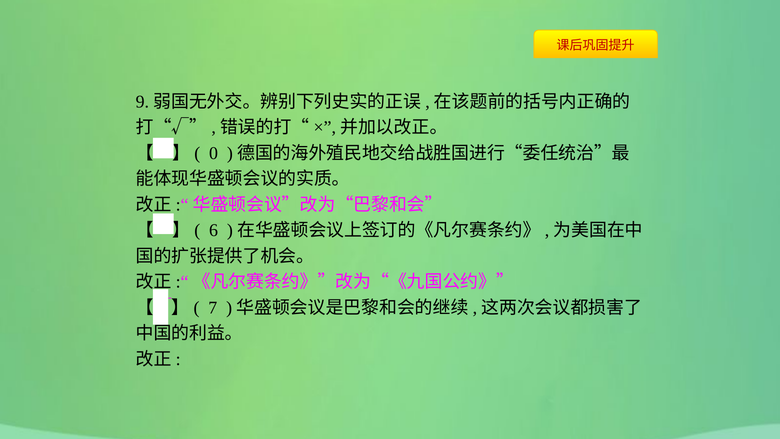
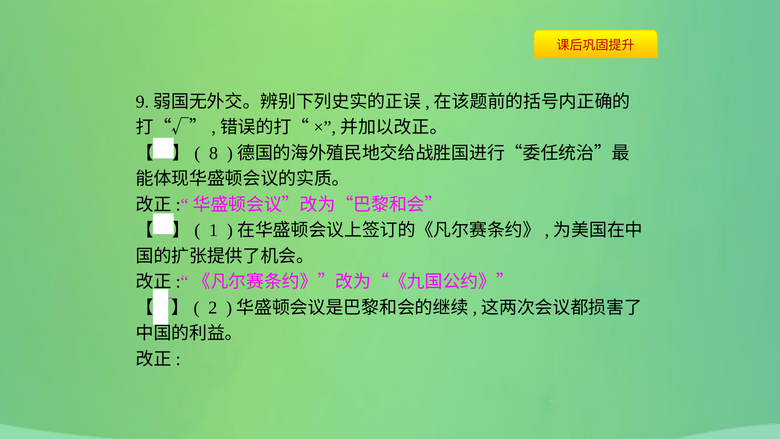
0: 0 -> 8
6: 6 -> 1
7: 7 -> 2
